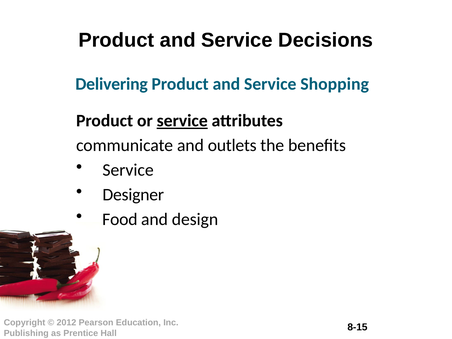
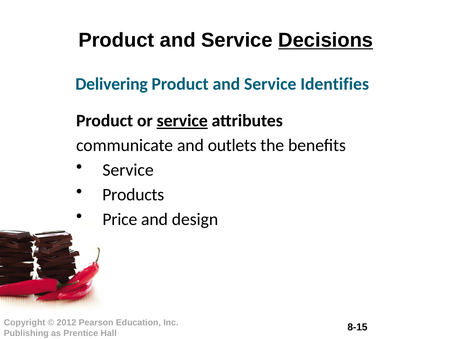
Decisions underline: none -> present
Shopping: Shopping -> Identifies
Designer: Designer -> Products
Food: Food -> Price
